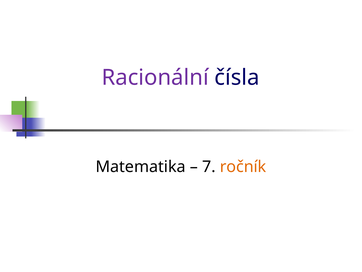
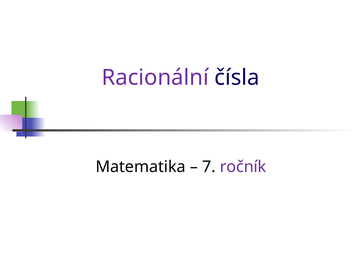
ročník colour: orange -> purple
